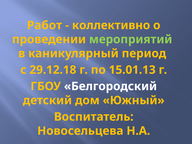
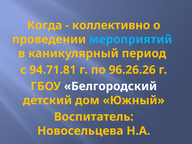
Работ: Работ -> Когда
мероприятий colour: light green -> light blue
29.12.18: 29.12.18 -> 94.71.81
15.01.13: 15.01.13 -> 96.26.26
